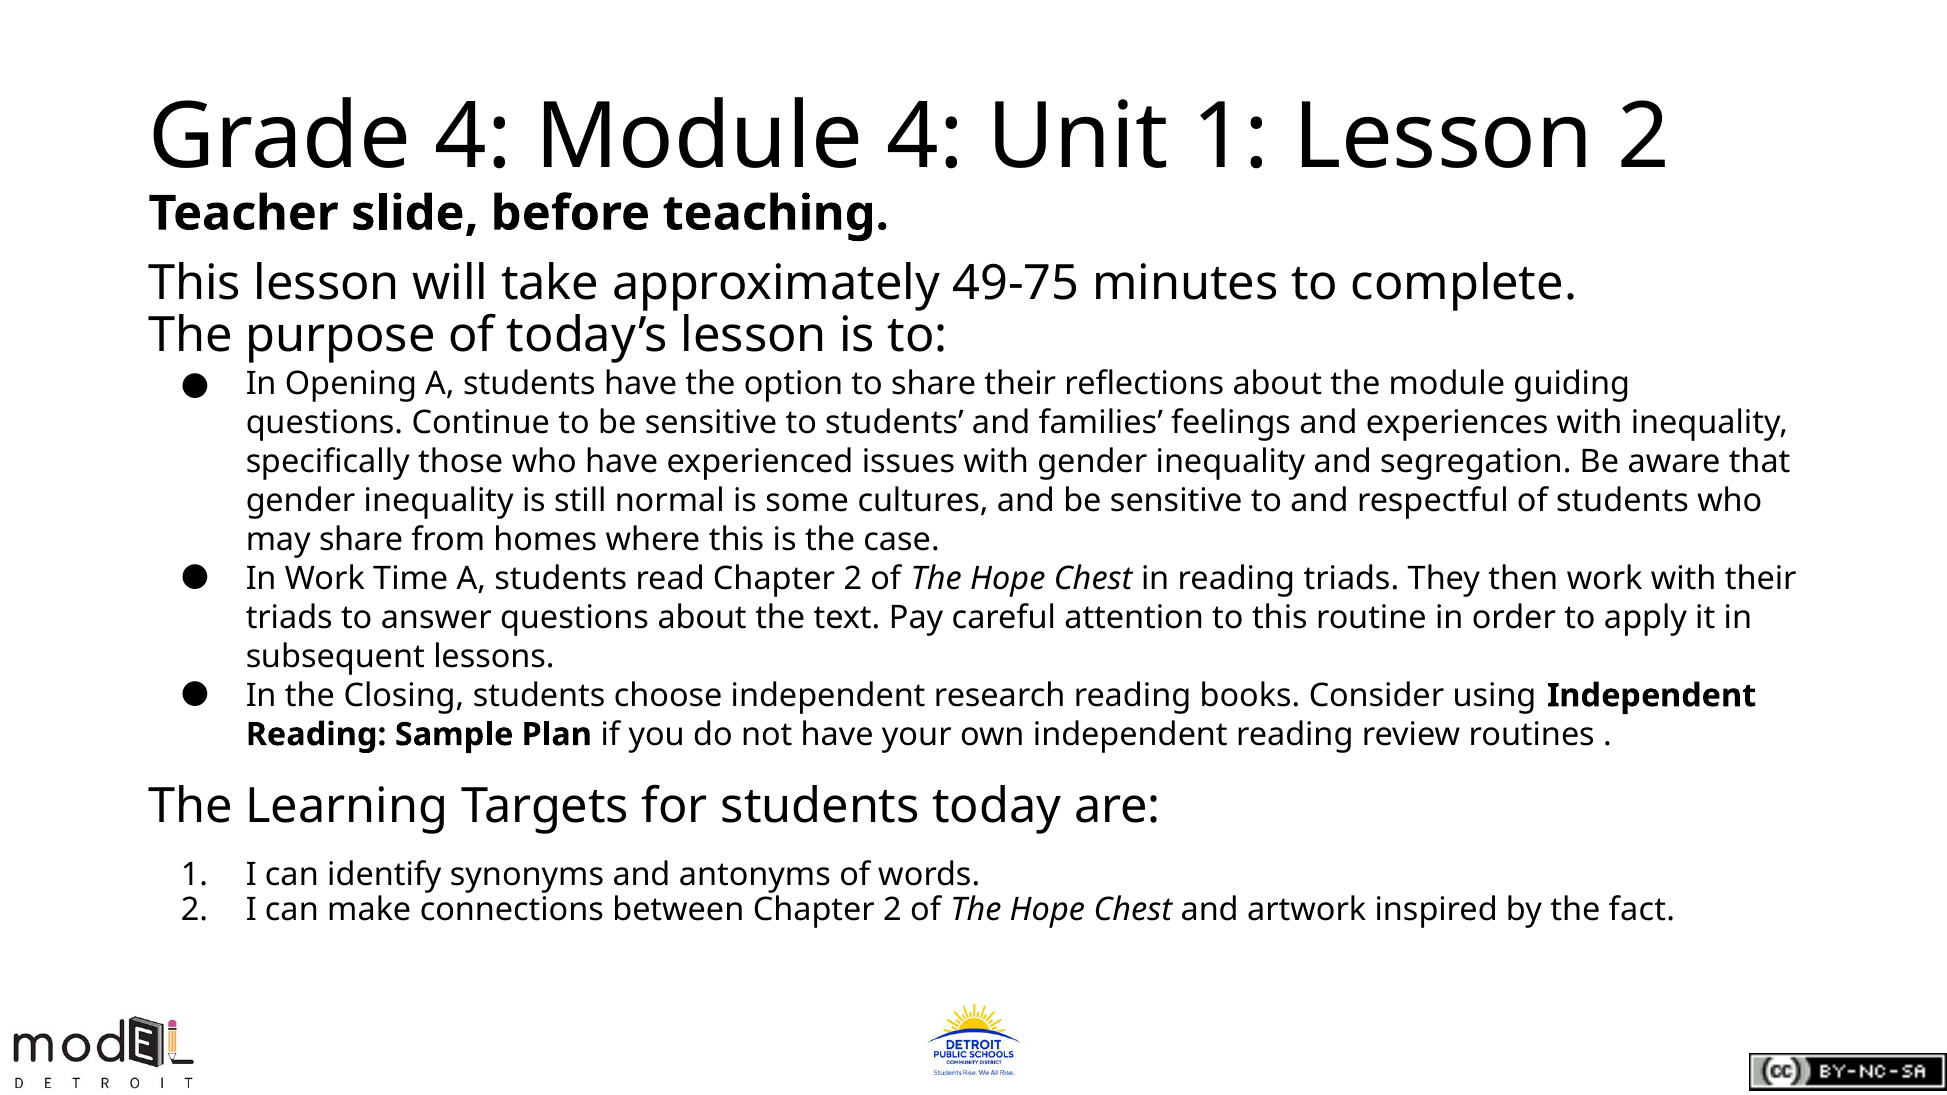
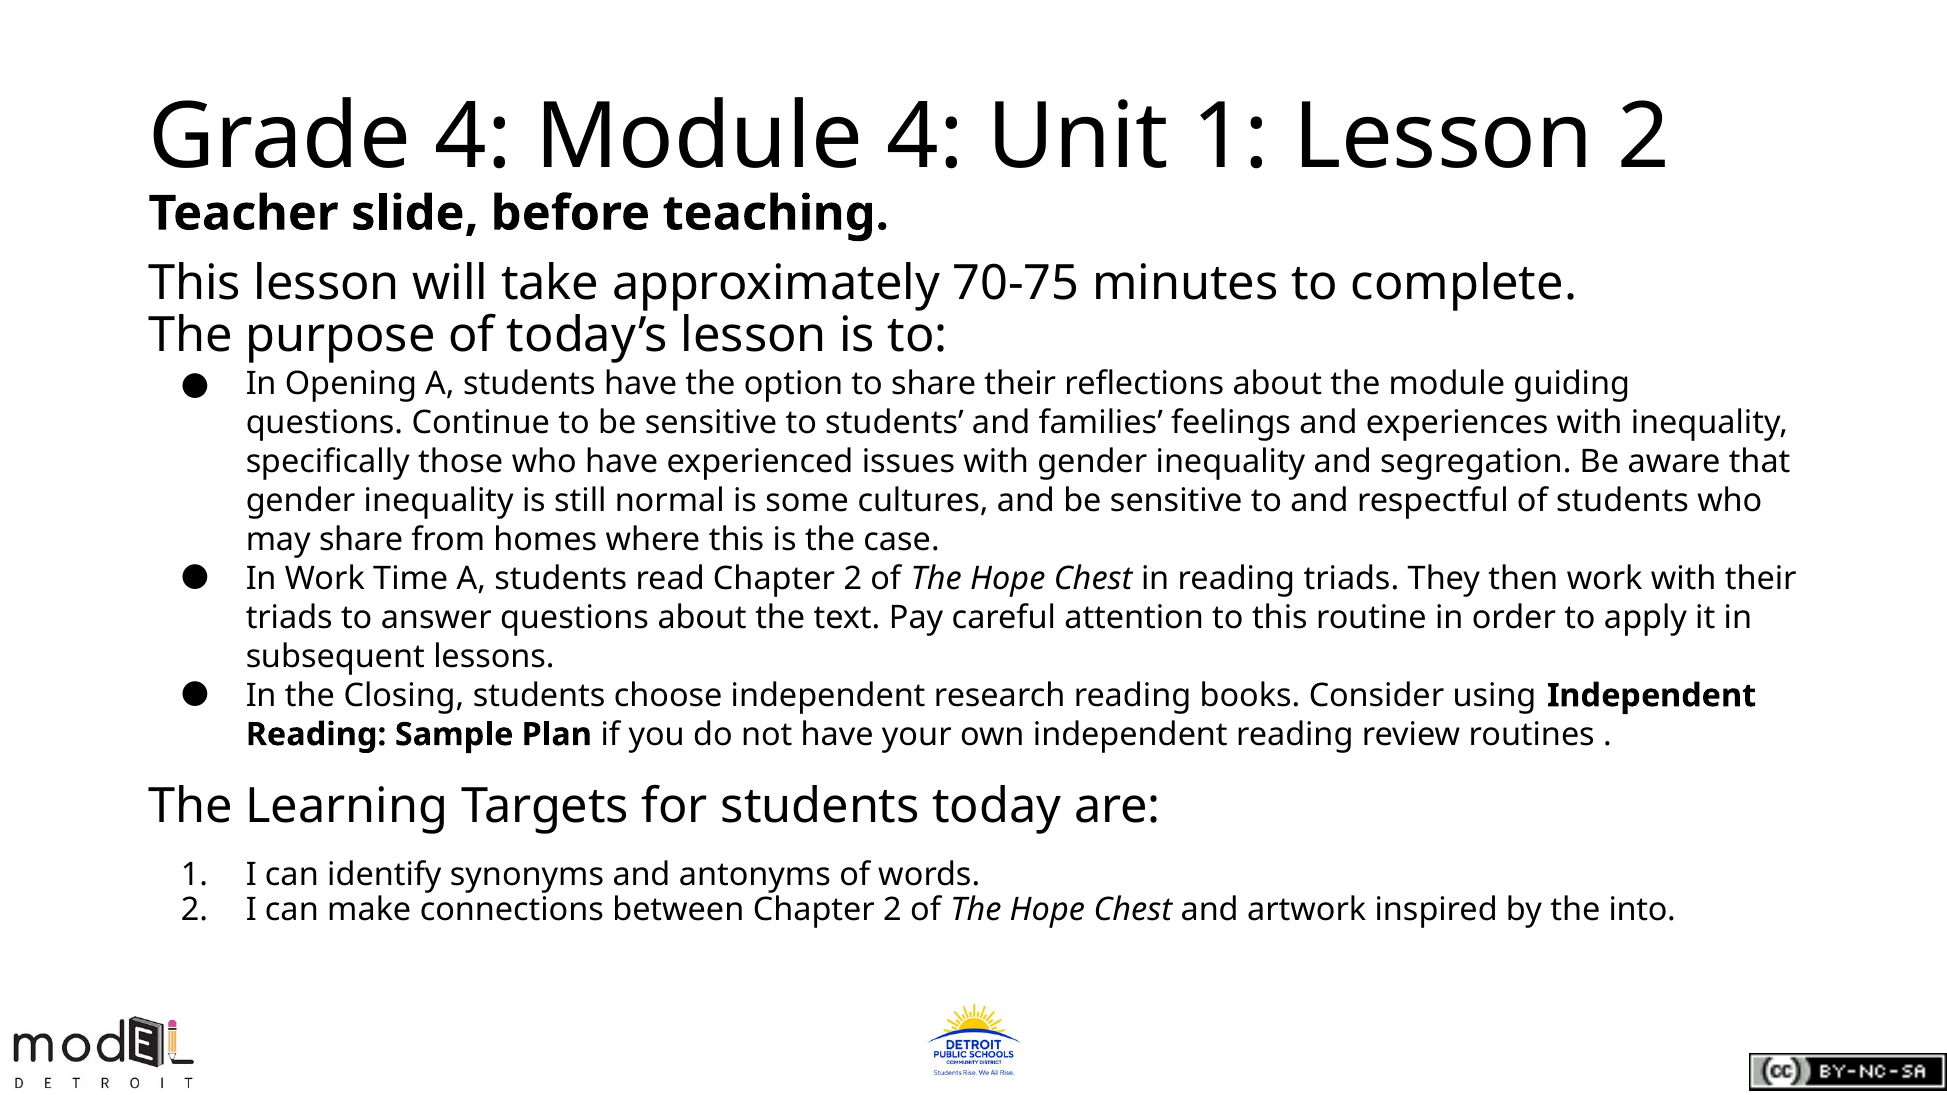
49-75: 49-75 -> 70-75
fact: fact -> into
